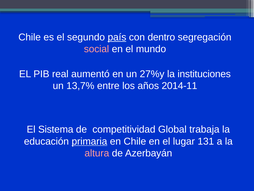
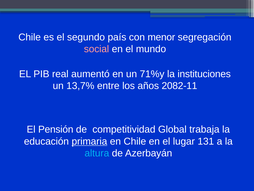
país underline: present -> none
dentro: dentro -> menor
27%y: 27%y -> 71%y
2014-11: 2014-11 -> 2082-11
Sistema: Sistema -> Pensión
altura colour: pink -> light blue
